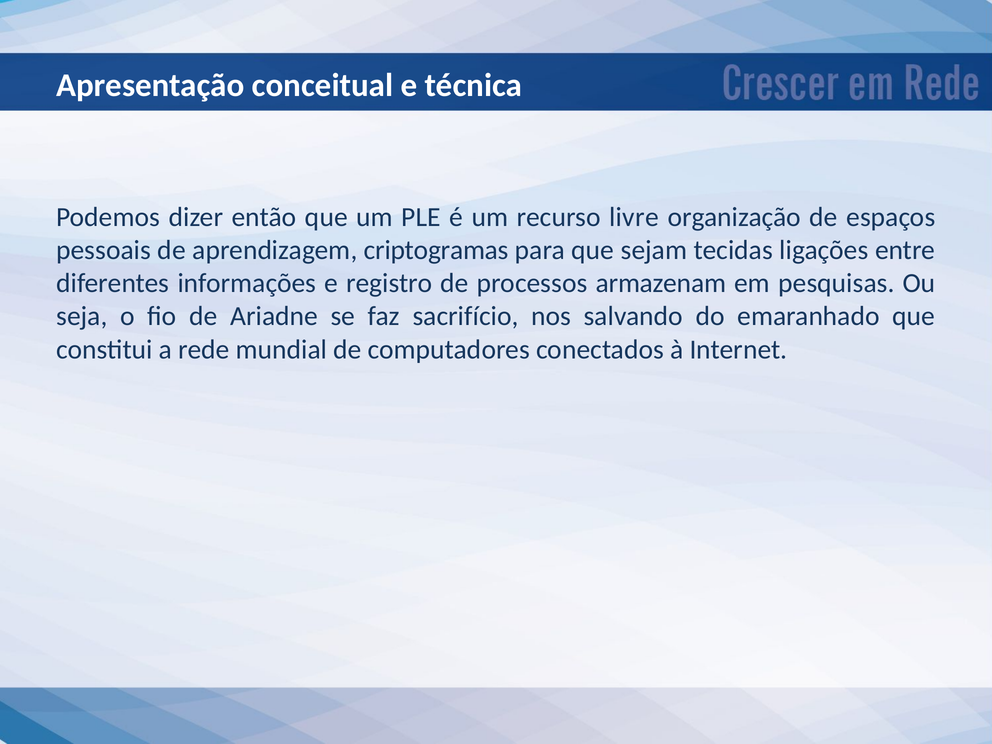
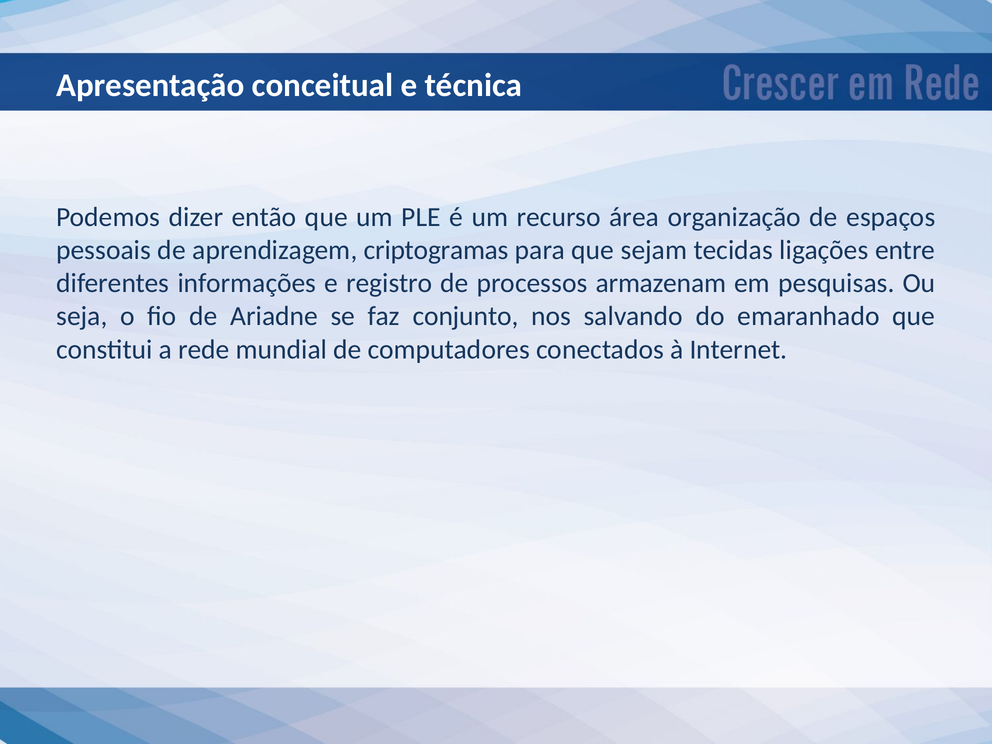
livre: livre -> área
sacrifício: sacrifício -> conjunto
